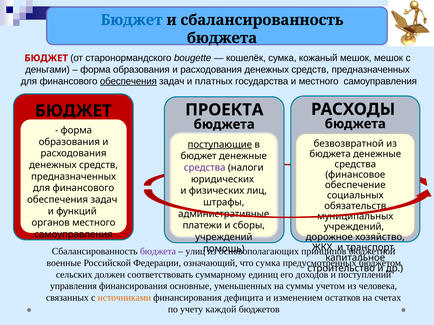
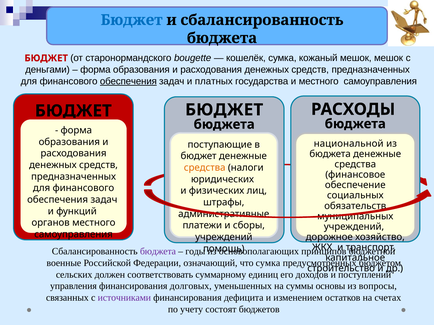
ПРОЕКТА at (224, 110): ПРОЕКТА -> БЮДЖЕТ
безвозвратной: безвозвратной -> национальной
поступающие underline: present -> none
средства at (205, 168) colour: purple -> orange
улиц: улиц -> годы
основные: основные -> долговых
учетом: учетом -> основы
человека: человека -> вопросы
источниками colour: orange -> purple
каждой: каждой -> состоят
